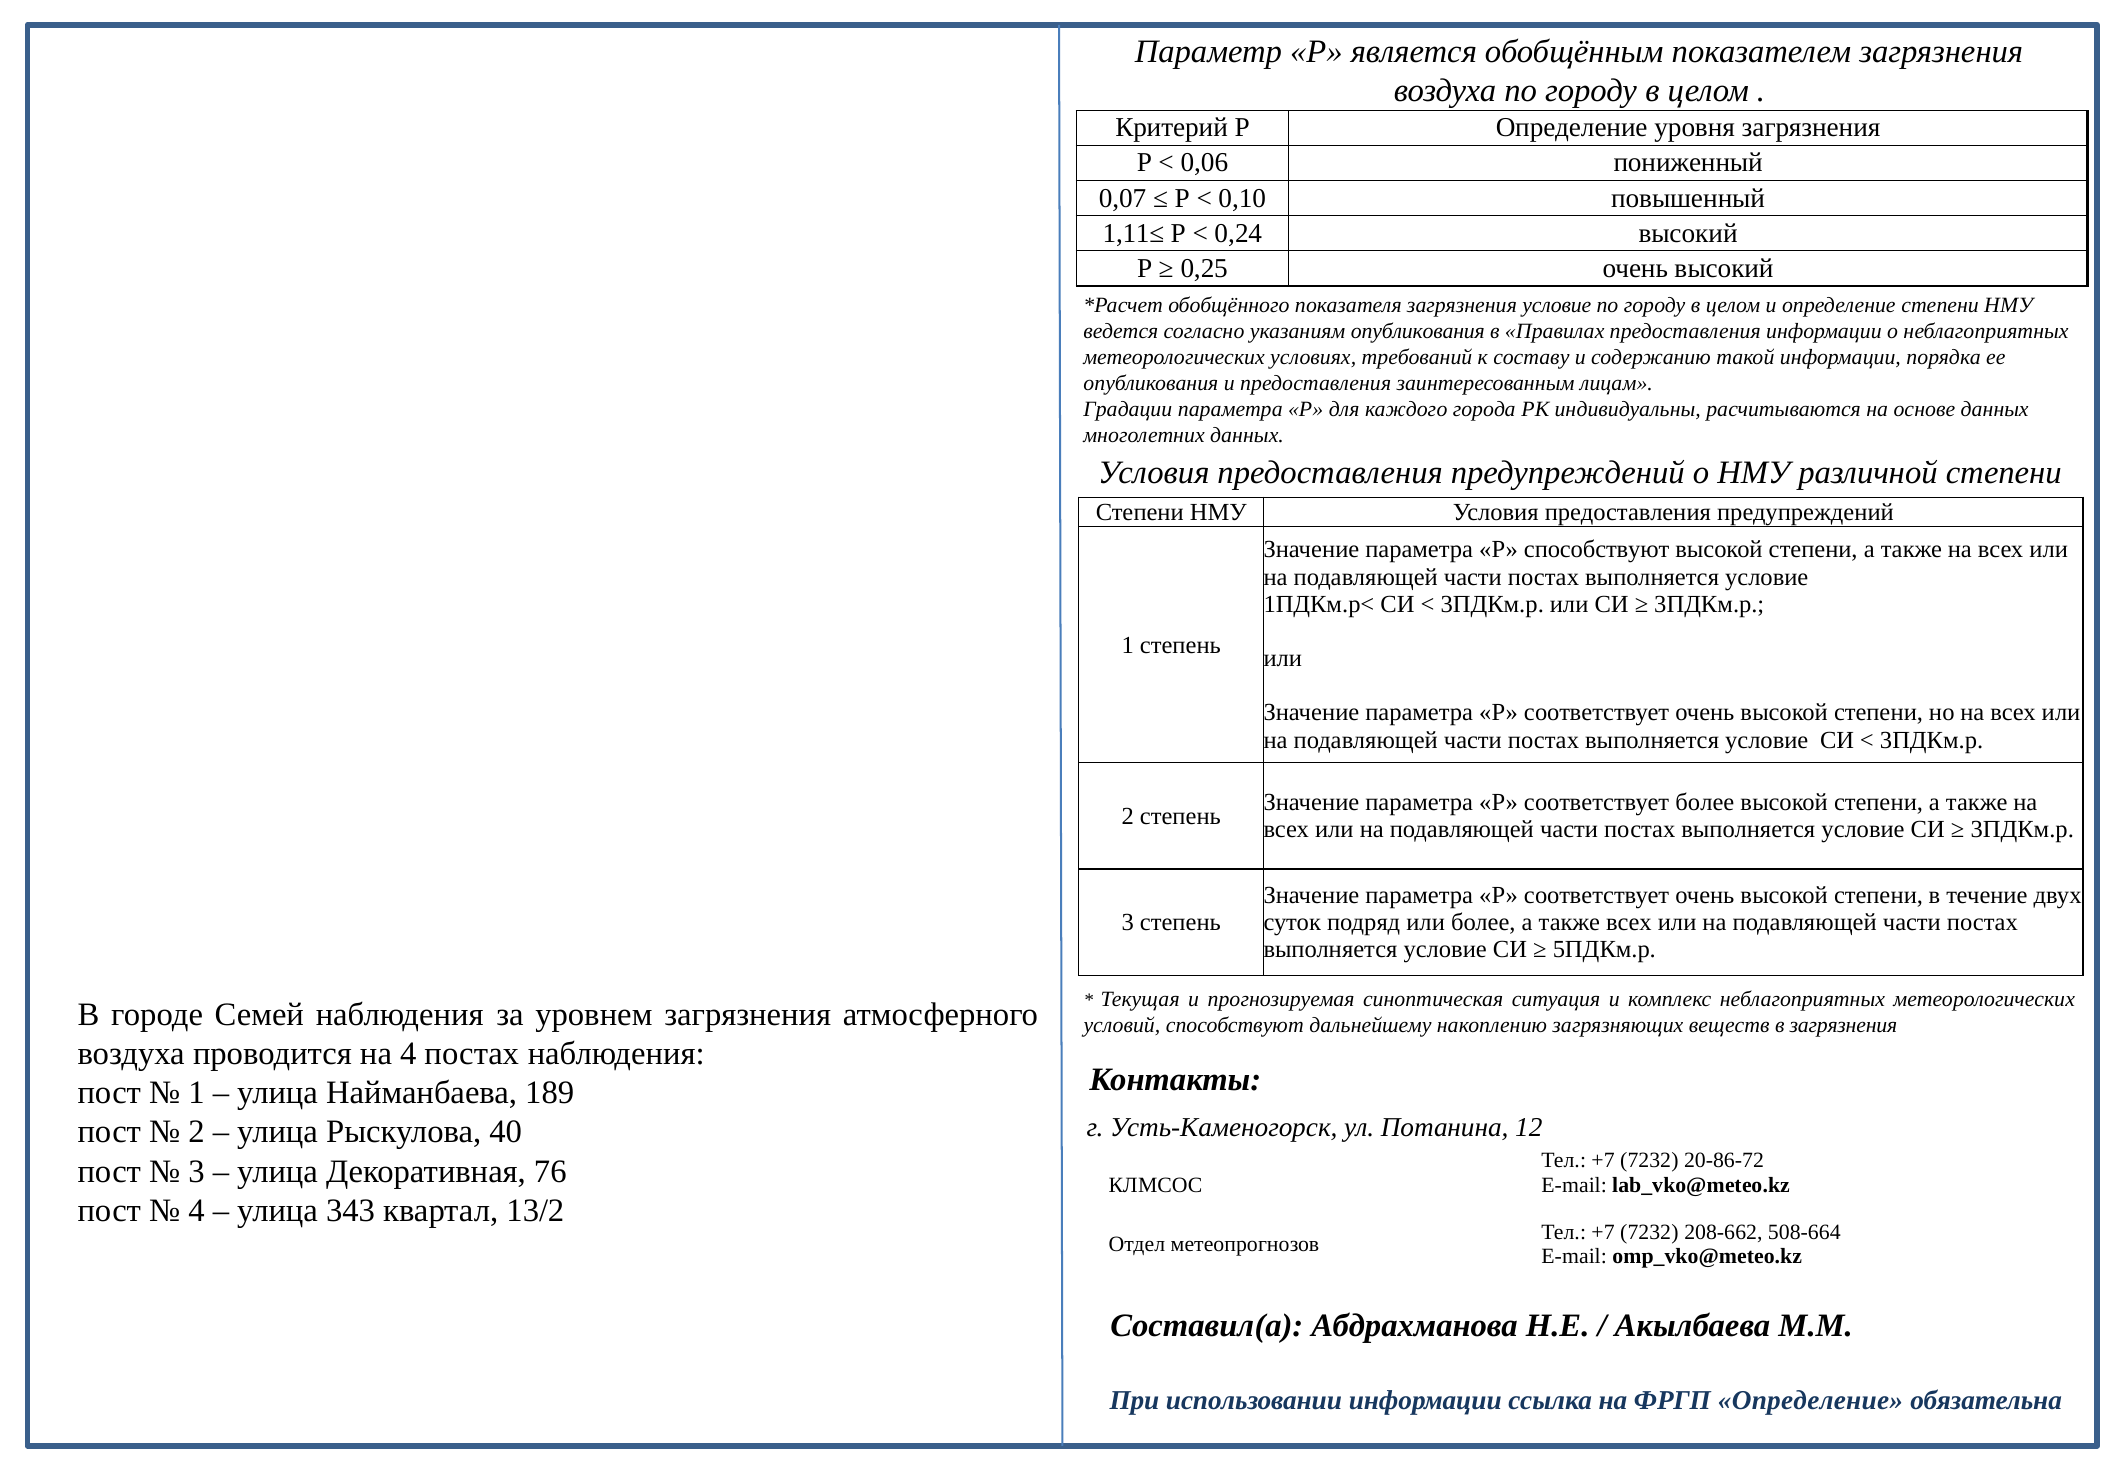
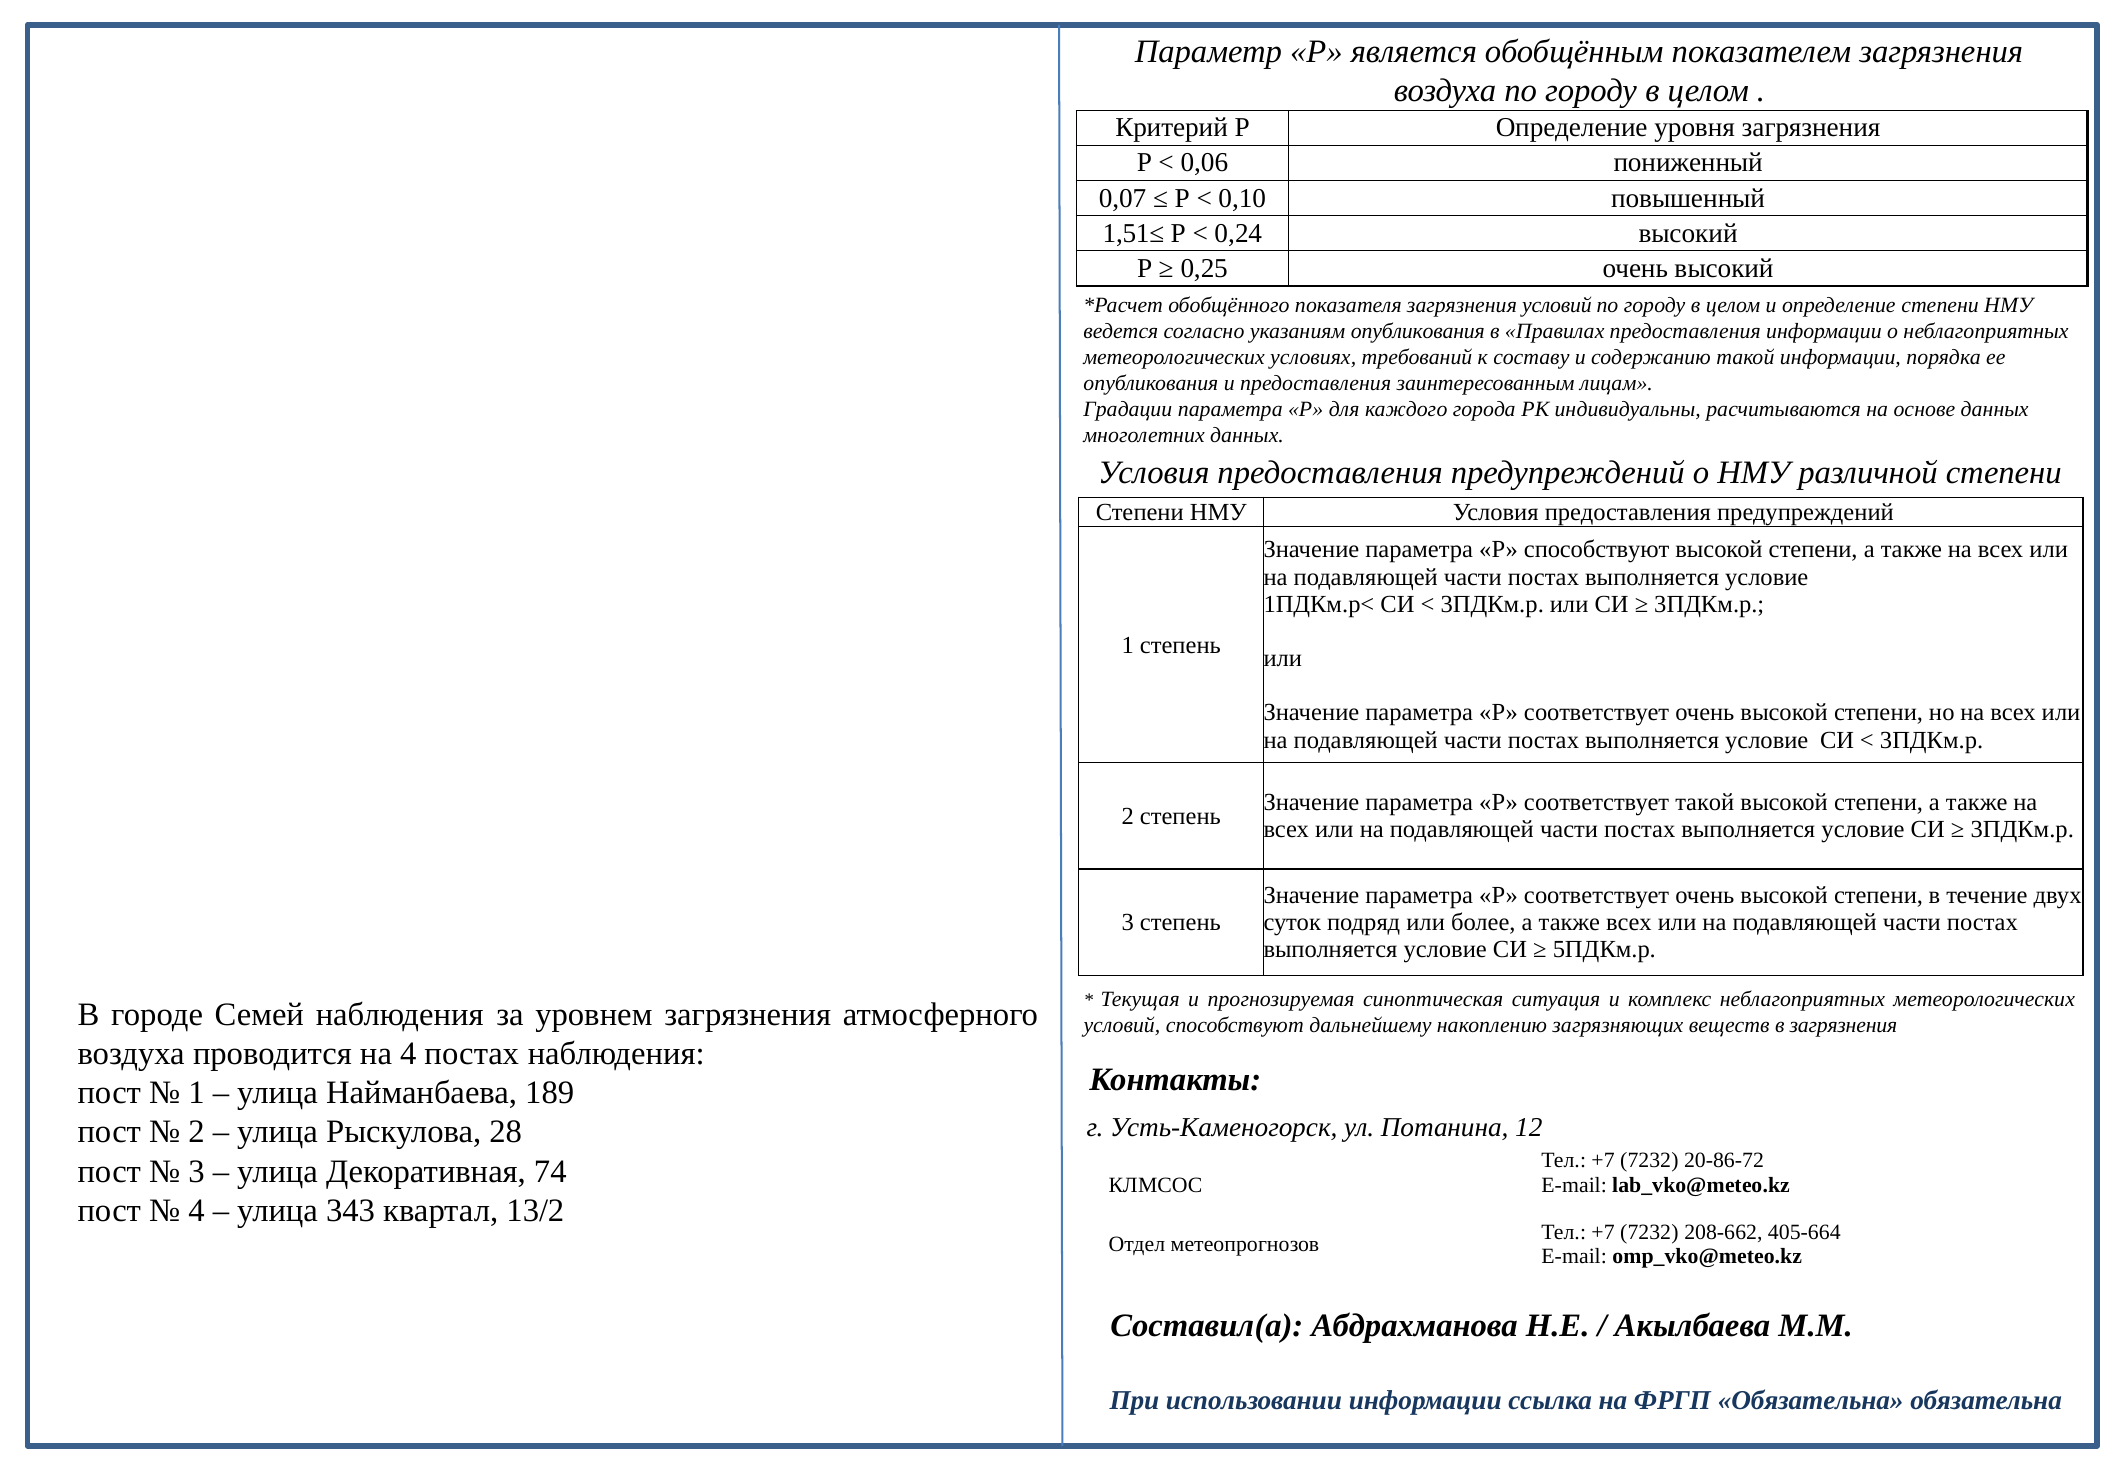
1,11≤: 1,11≤ -> 1,51≤
загрязнения условие: условие -> условий
соответствует более: более -> такой
40: 40 -> 28
76: 76 -> 74
508-664: 508-664 -> 405-664
ФРГП Определение: Определение -> Обязательна
